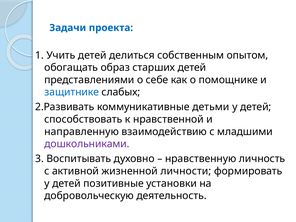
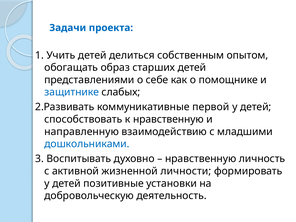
детьми: детьми -> первой
к нравственной: нравственной -> нравственную
дошкольниками colour: purple -> blue
